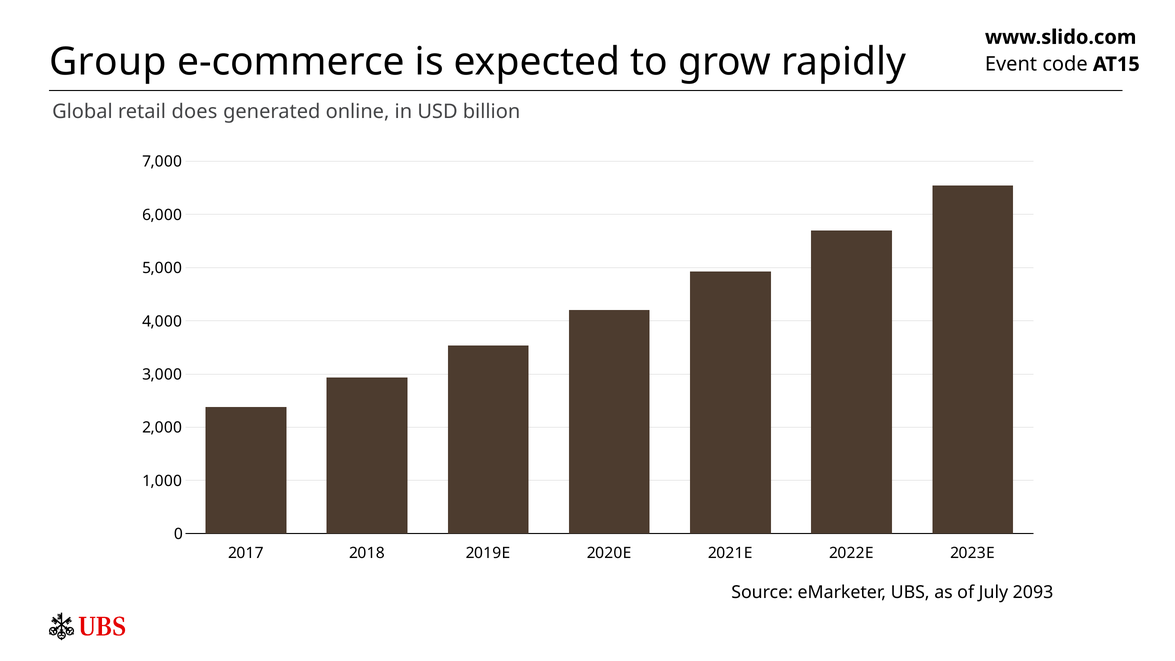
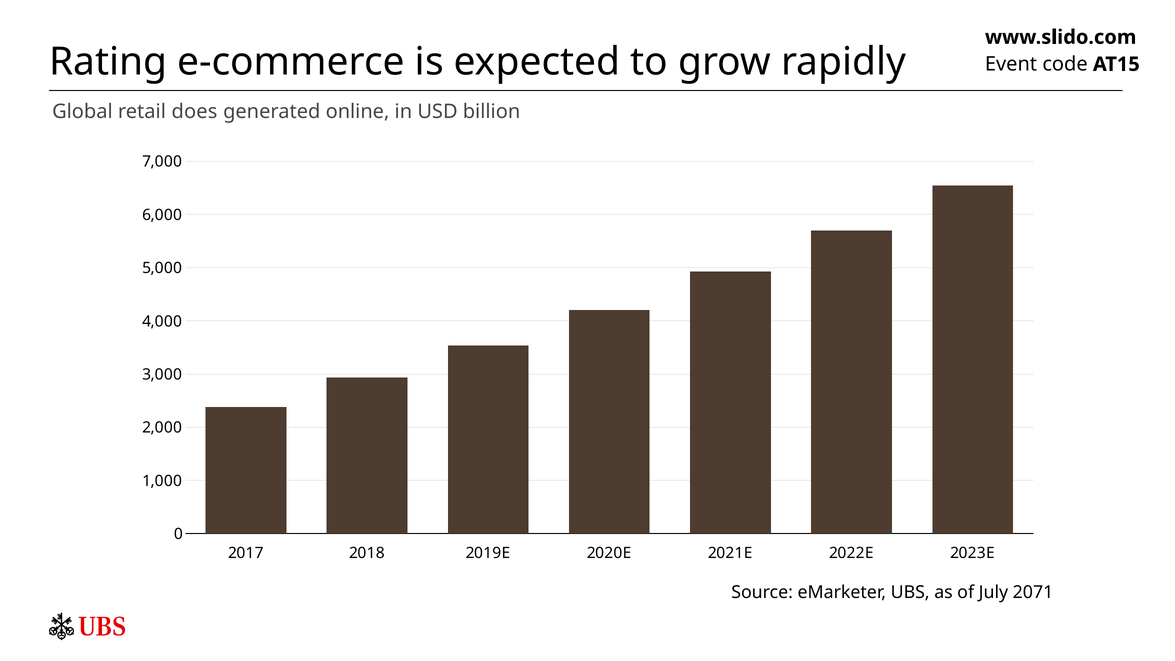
Group: Group -> Rating
2093: 2093 -> 2071
